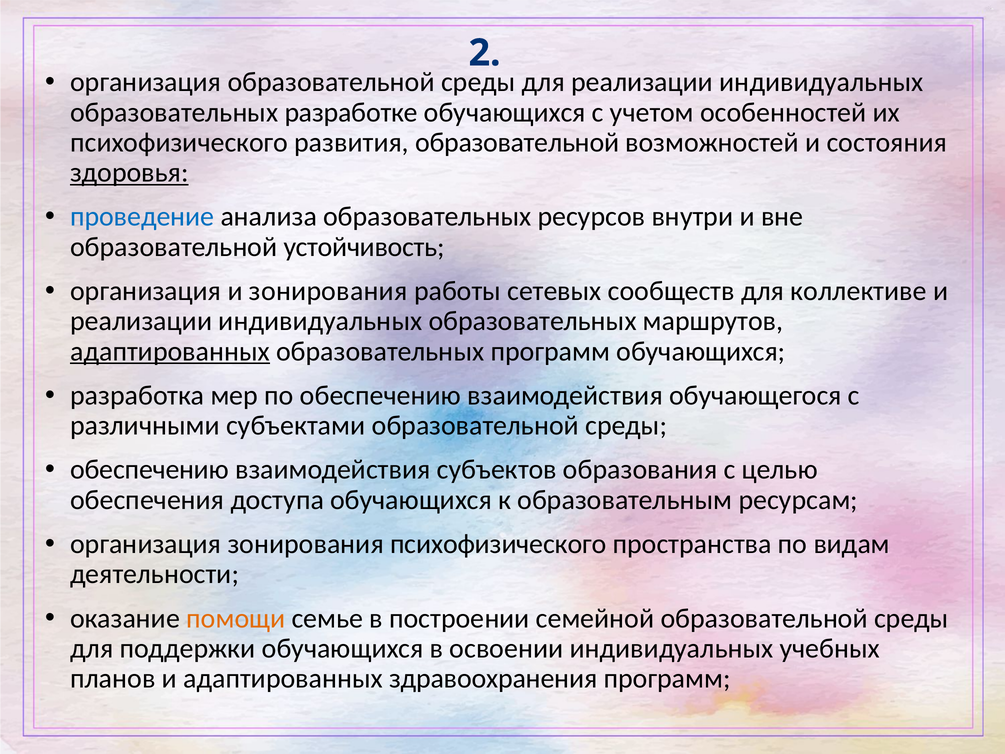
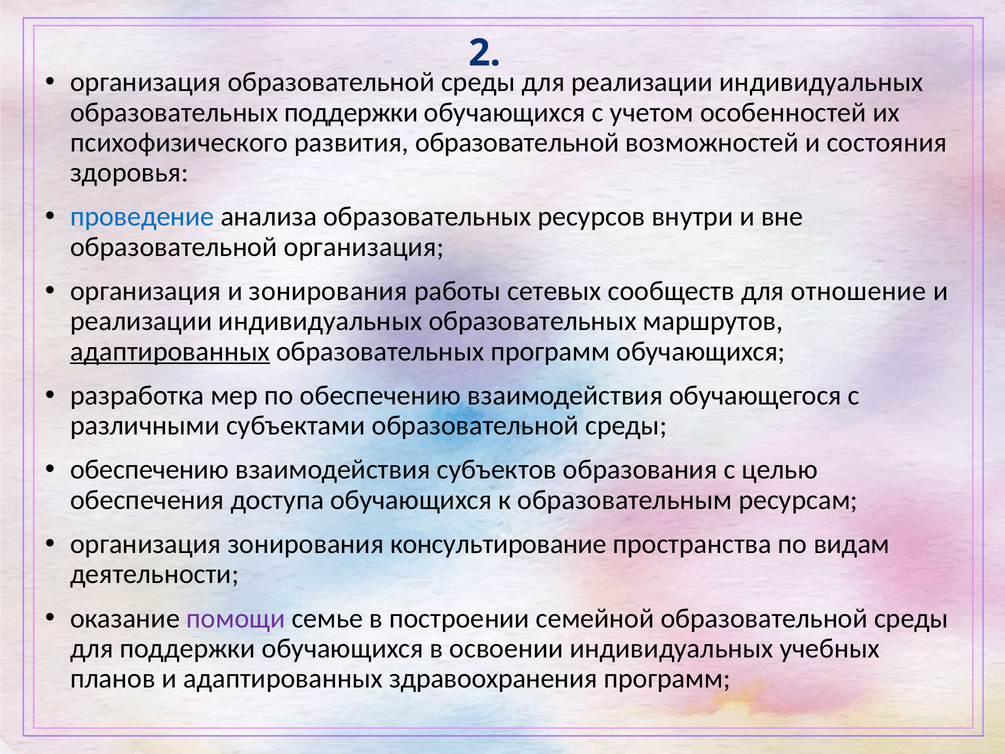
образовательных разработке: разработке -> поддержки
здоровья underline: present -> none
образовательной устойчивость: устойчивость -> организация
коллективе: коллективе -> отношение
зонирования психофизического: психофизического -> консультирование
помощи colour: orange -> purple
